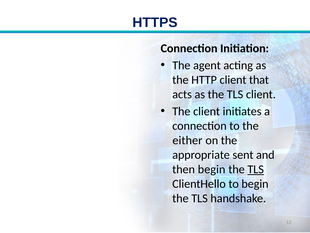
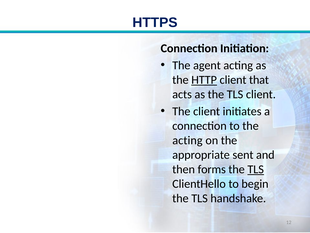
HTTP underline: none -> present
either at (187, 140): either -> acting
then begin: begin -> forms
